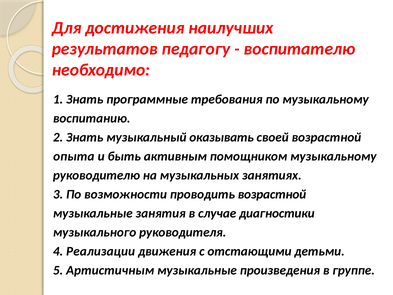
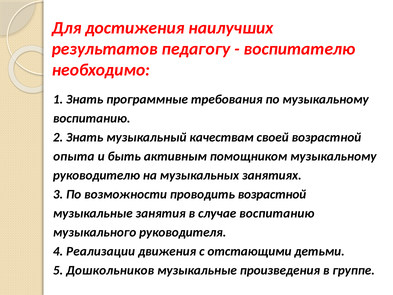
оказывать: оказывать -> качествам
случае диагностики: диагностики -> воспитанию
Артистичным: Артистичным -> Дошкольников
